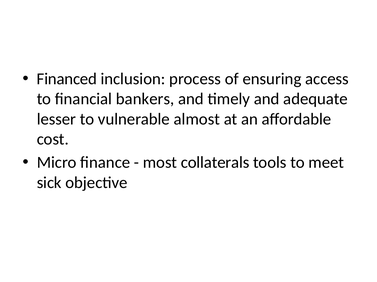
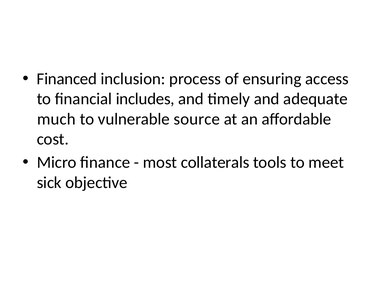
bankers: bankers -> includes
lesser: lesser -> much
almost: almost -> source
